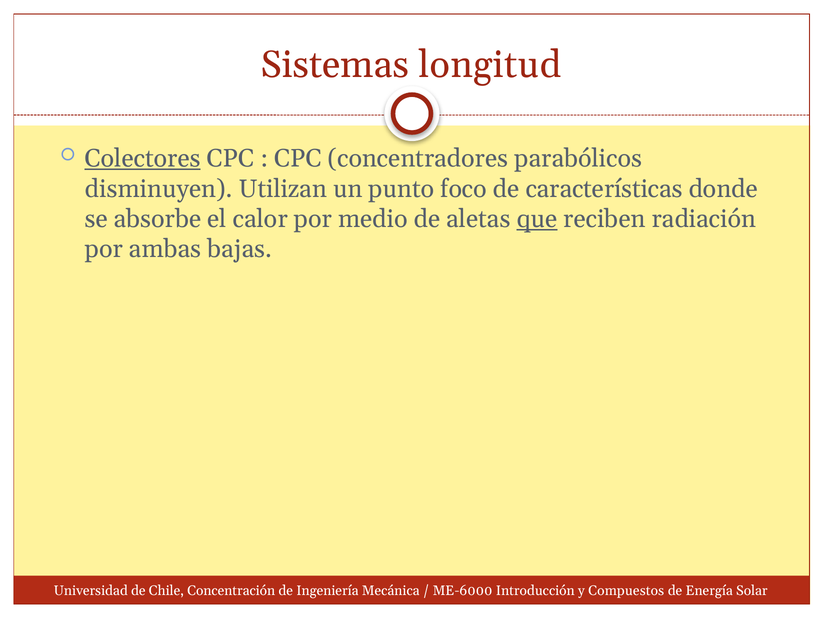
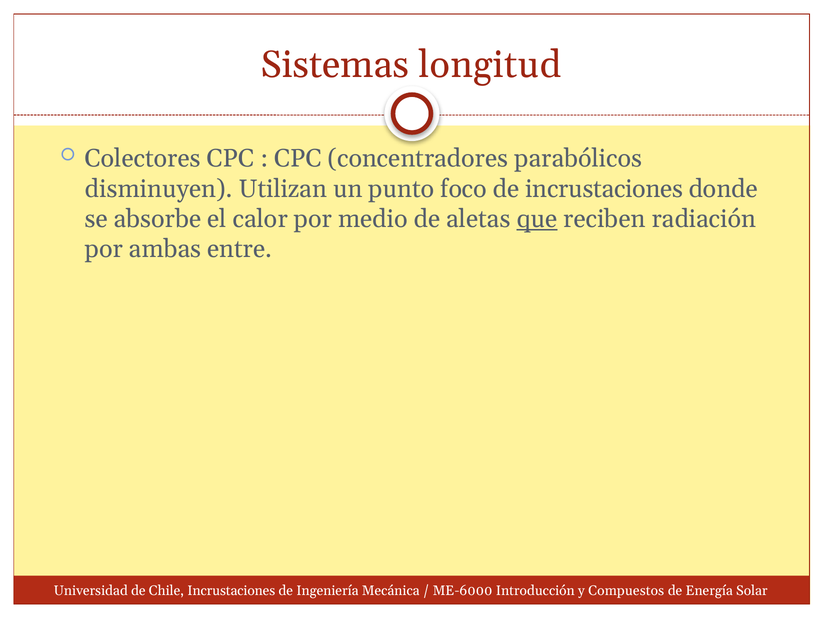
Colectores underline: present -> none
de características: características -> incrustaciones
bajas: bajas -> entre
Chile Concentración: Concentración -> Incrustaciones
